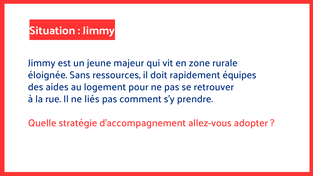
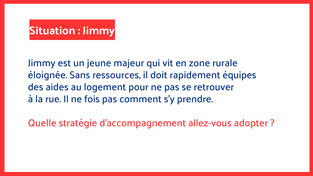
liés: liés -> fois
